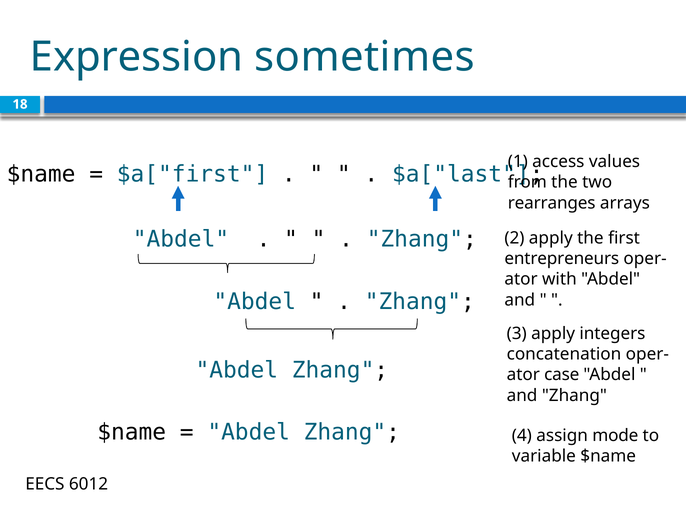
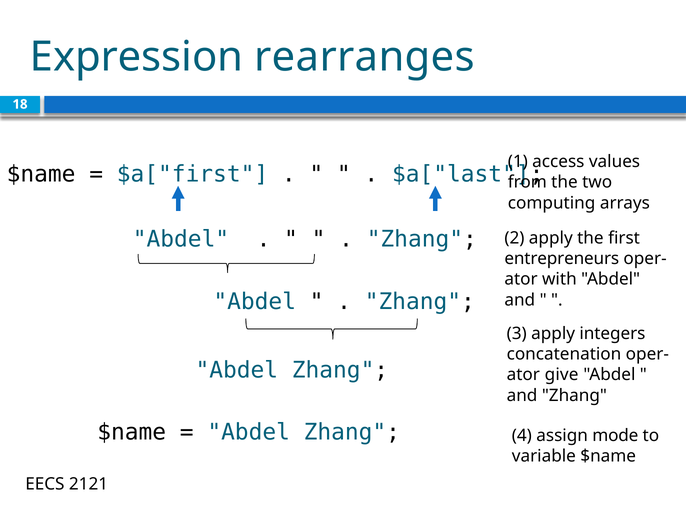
sometimes: sometimes -> rearranges
rearranges: rearranges -> computing
case: case -> give
6012: 6012 -> 2121
